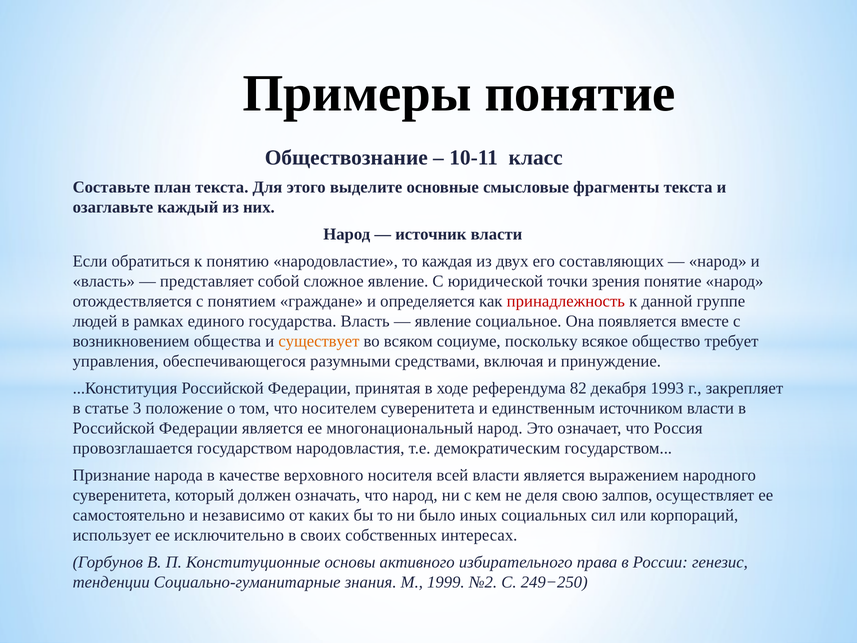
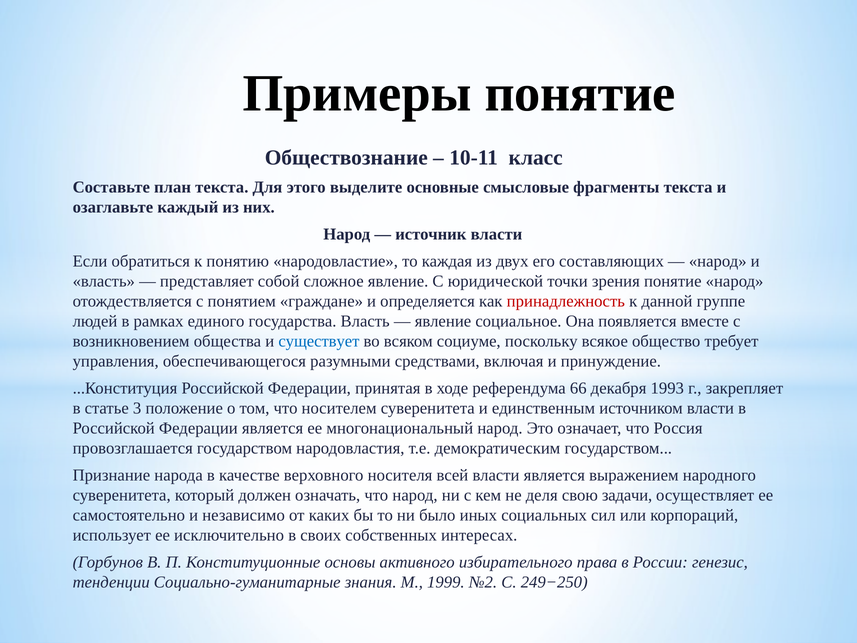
существует colour: orange -> blue
82: 82 -> 66
залпов: залпов -> задачи
